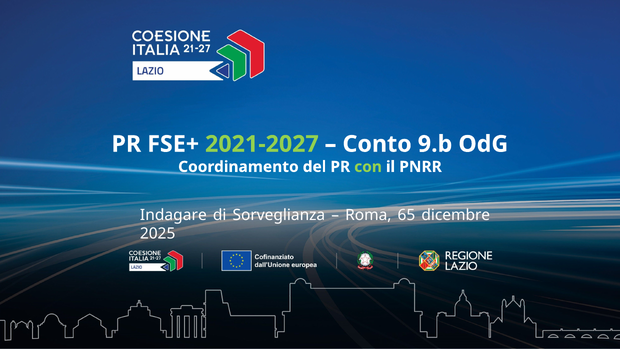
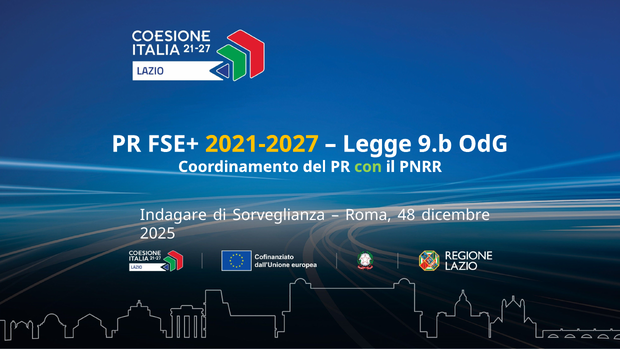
2021-2027 colour: light green -> yellow
Conto: Conto -> Legge
65: 65 -> 48
